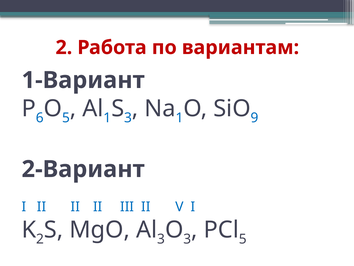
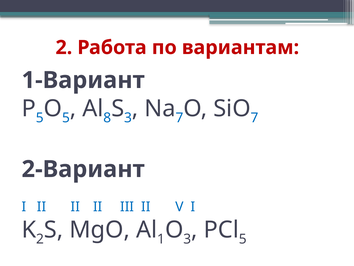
6 at (40, 118): 6 -> 5
1 at (107, 118): 1 -> 8
1 at (179, 118): 1 -> 7
9 at (255, 118): 9 -> 7
3 at (161, 239): 3 -> 1
